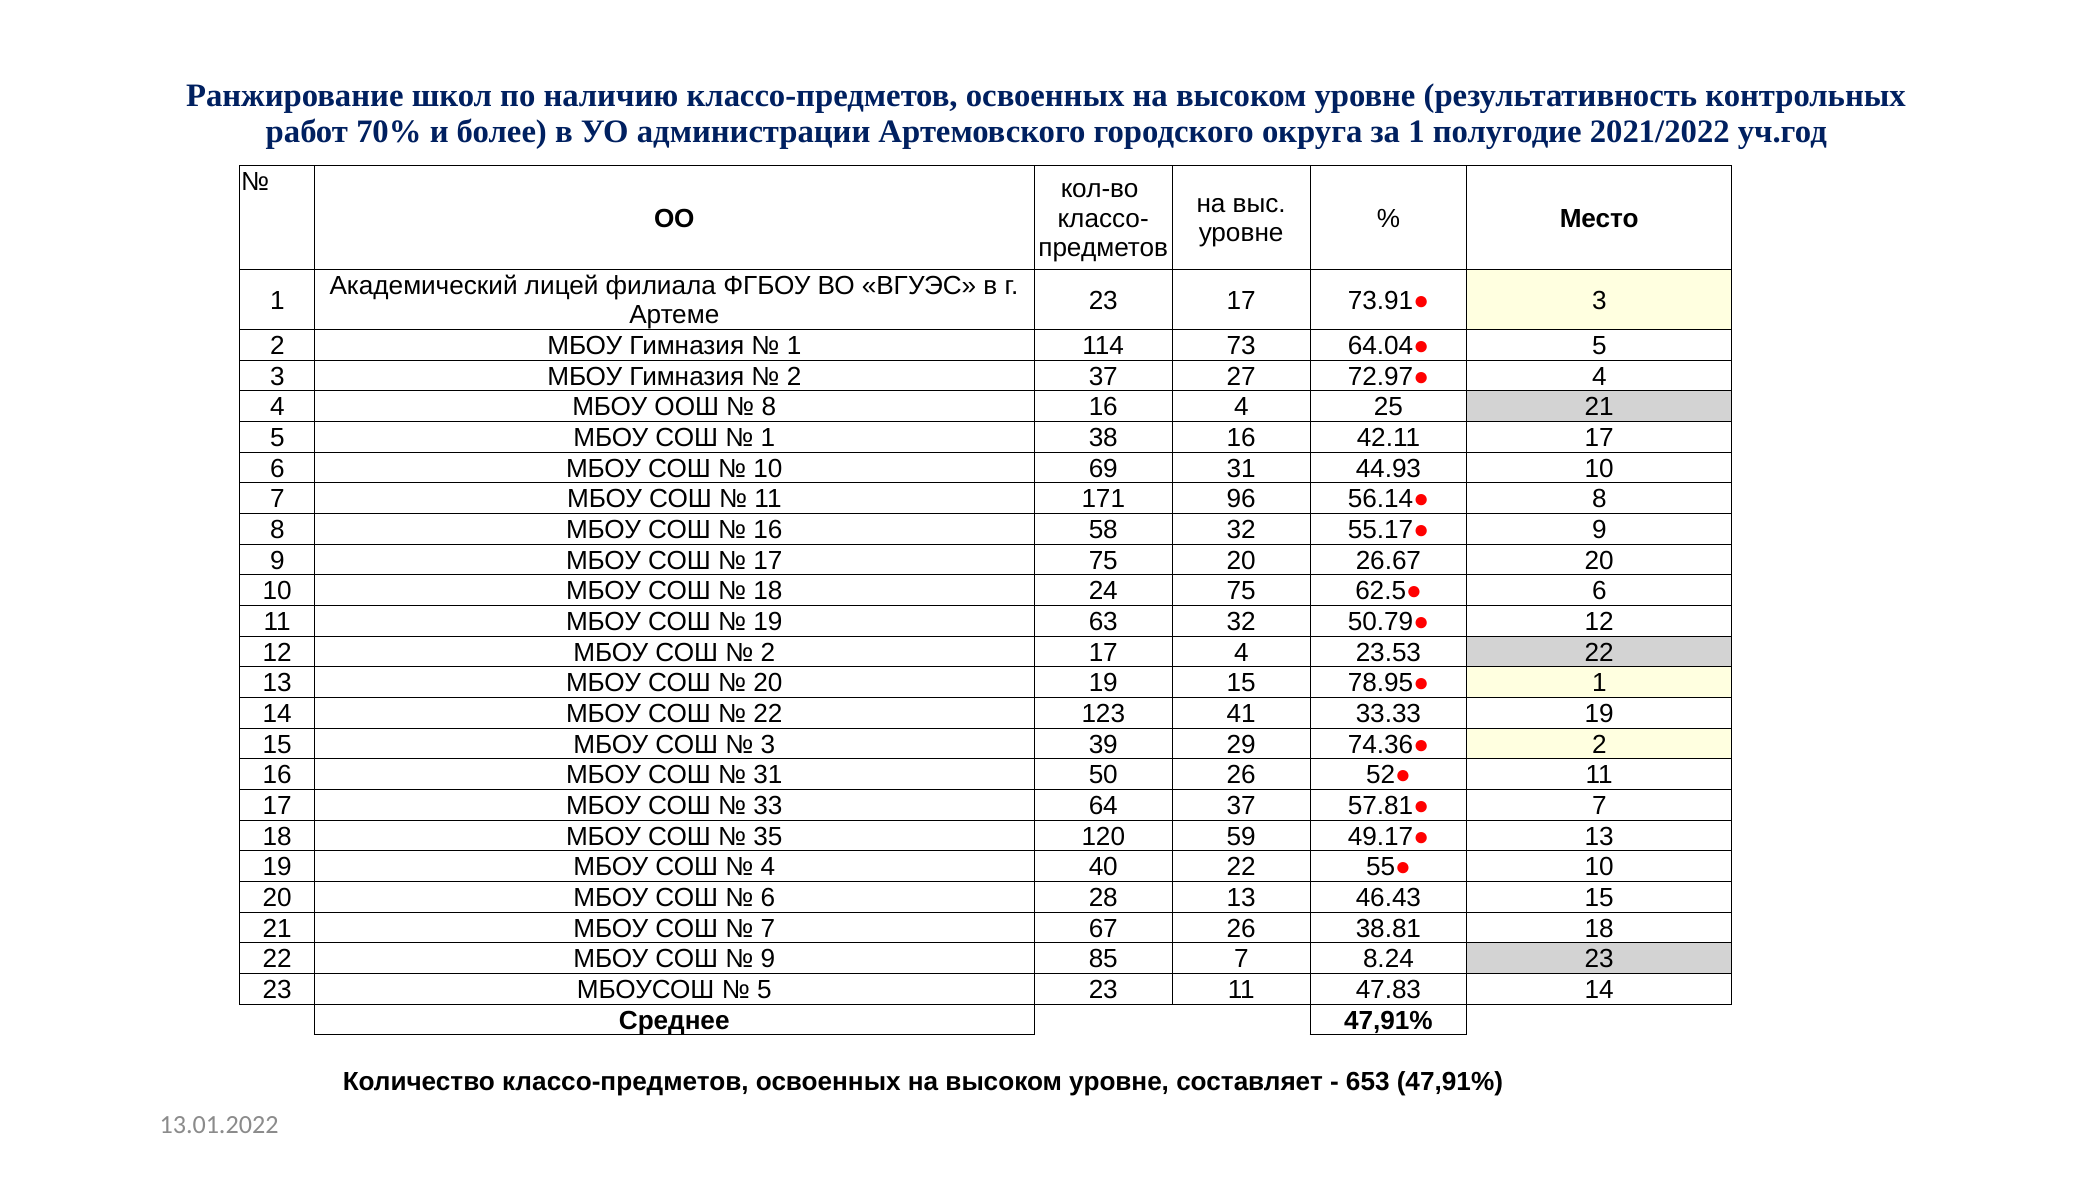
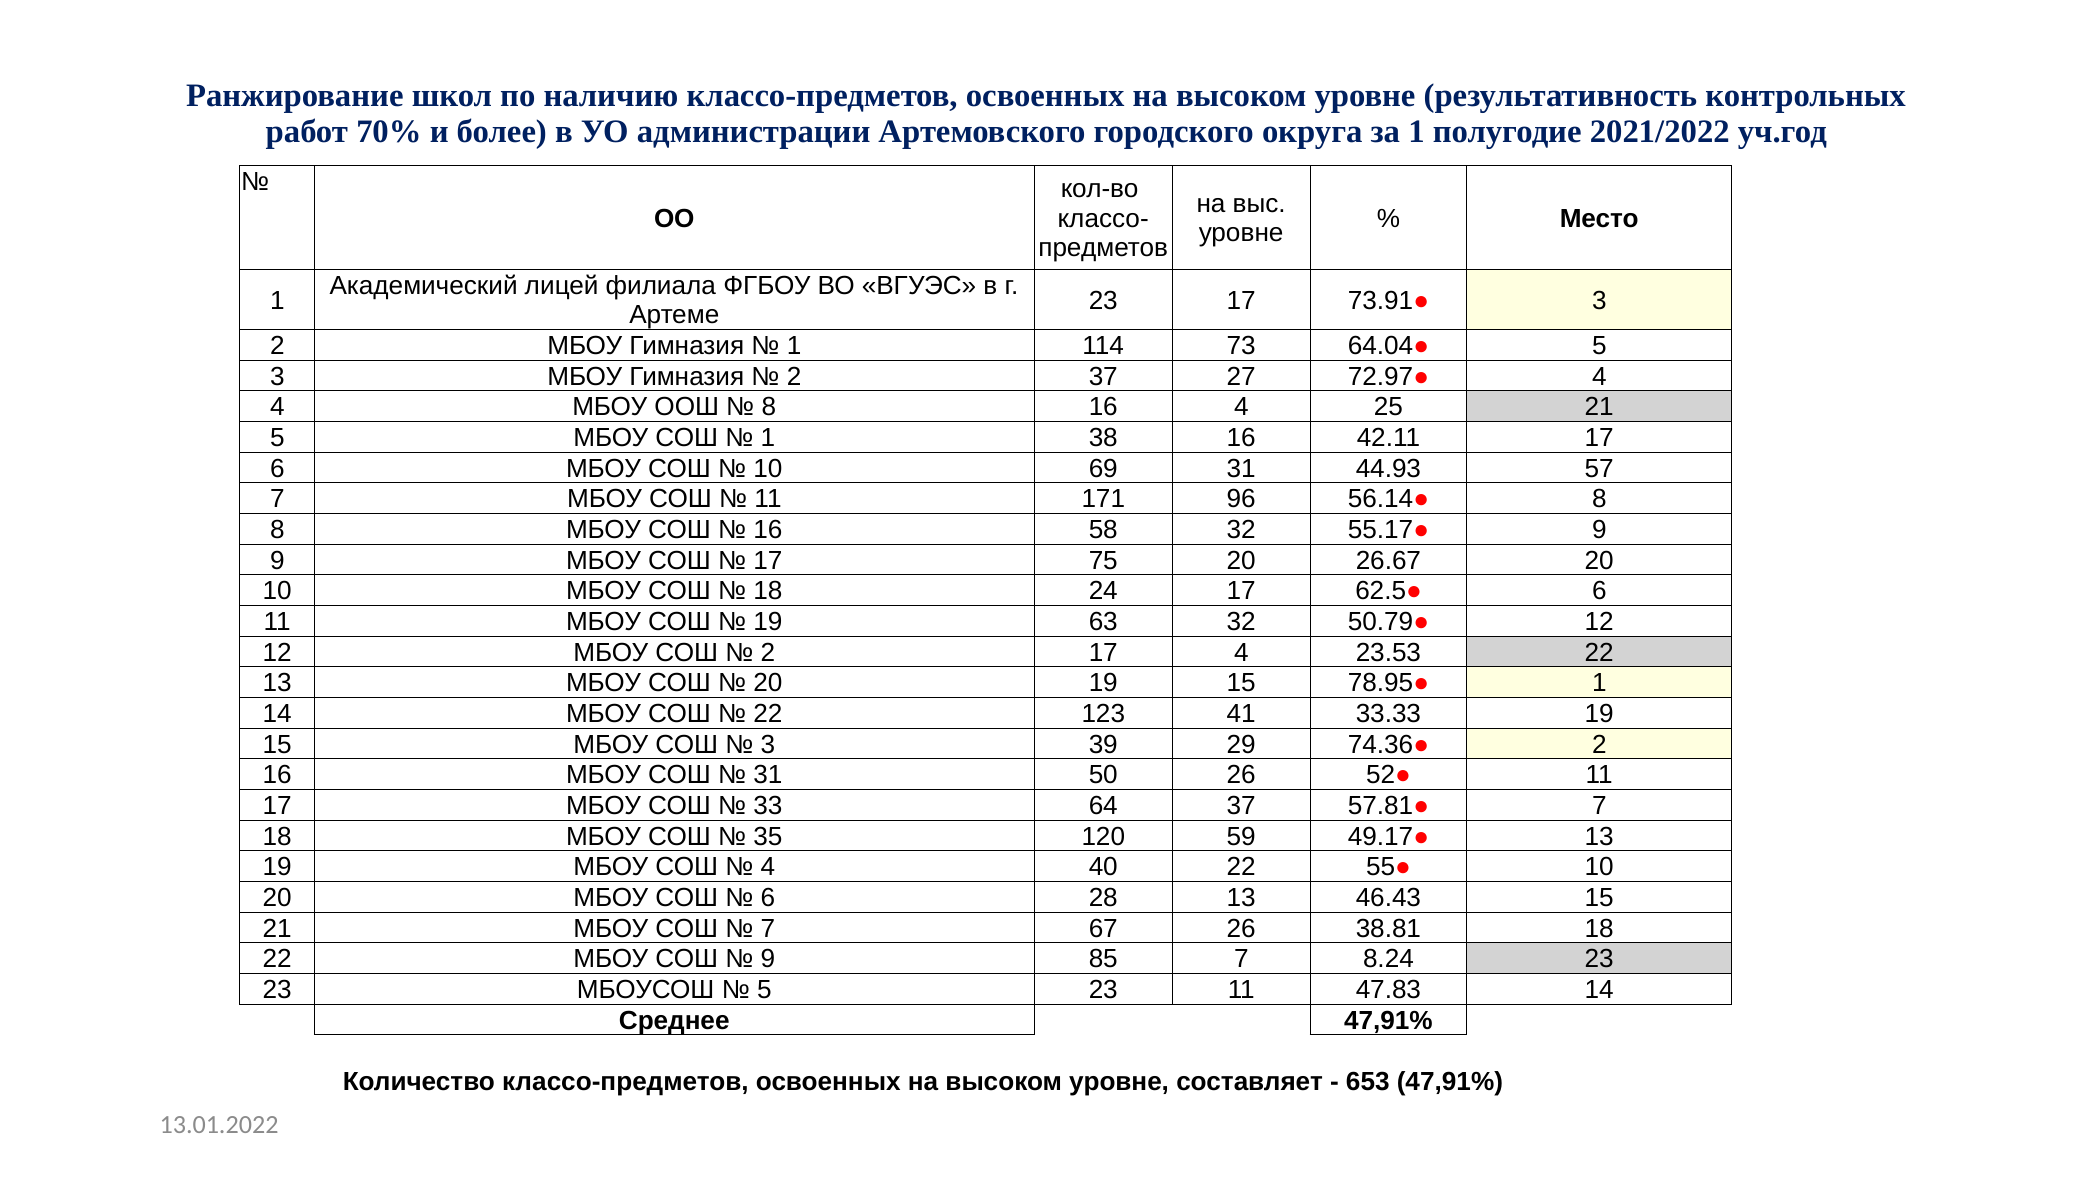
44.93 10: 10 -> 57
24 75: 75 -> 17
